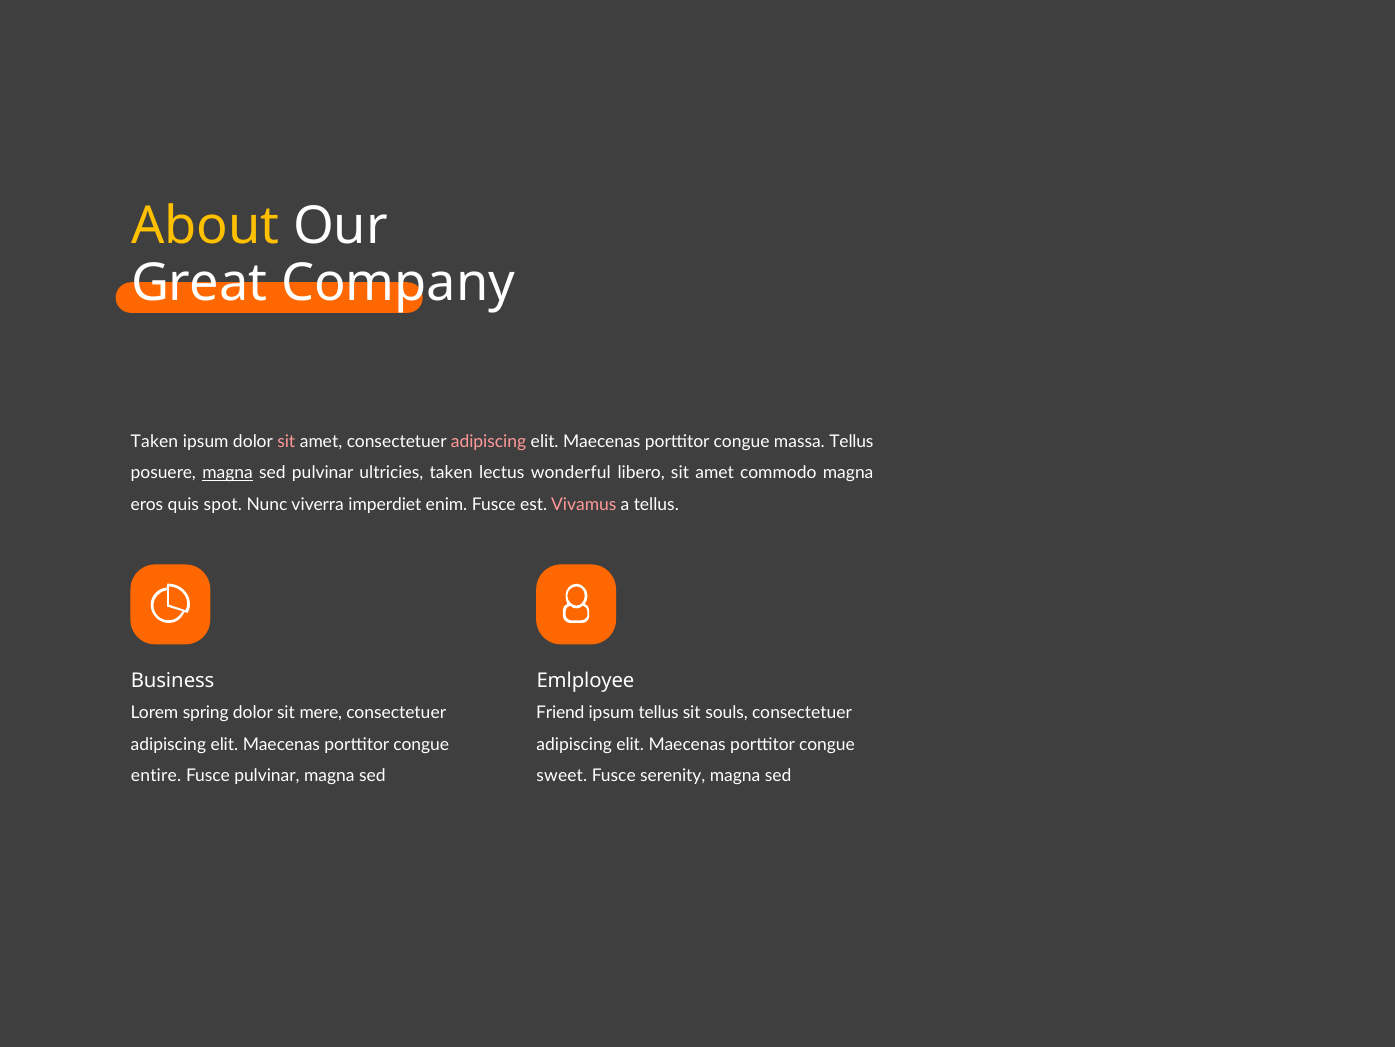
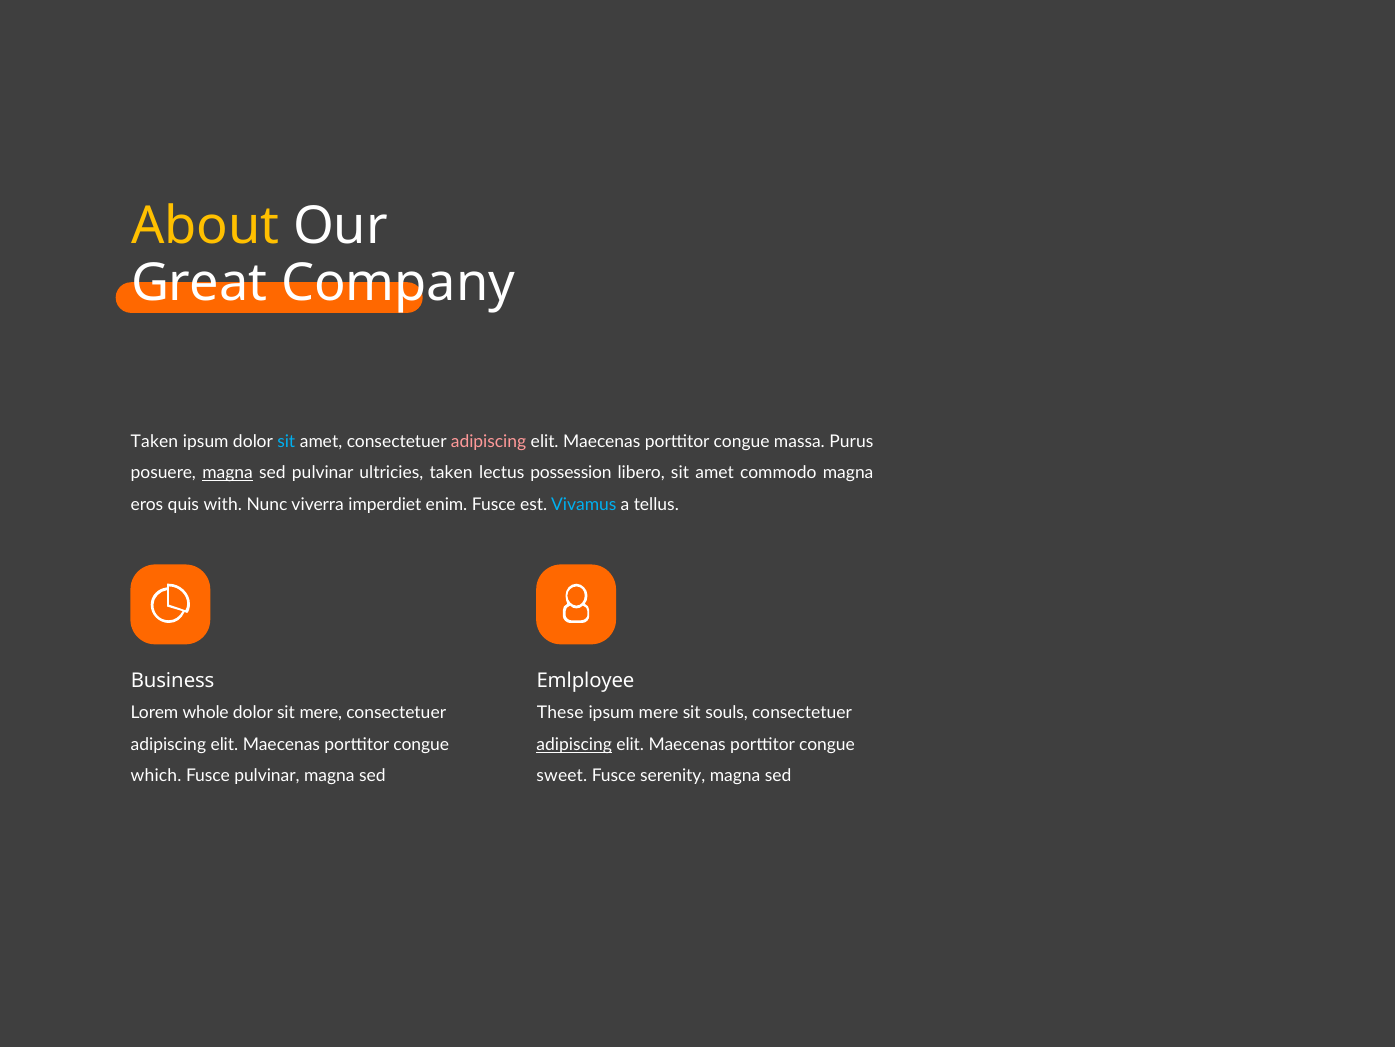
sit at (286, 441) colour: pink -> light blue
massa Tellus: Tellus -> Purus
wonderful: wonderful -> possession
spot: spot -> with
Vivamus colour: pink -> light blue
spring: spring -> whole
Friend: Friend -> These
ipsum tellus: tellus -> mere
adipiscing at (574, 744) underline: none -> present
entire: entire -> which
